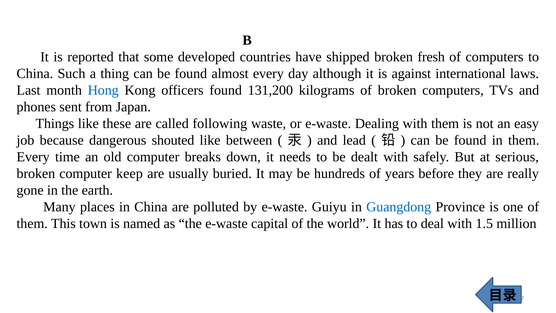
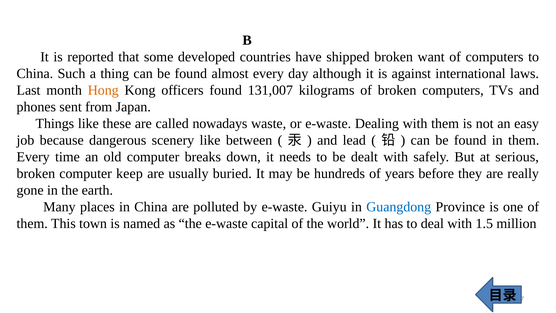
fresh: fresh -> want
Hong colour: blue -> orange
131,200: 131,200 -> 131,007
following: following -> nowadays
shouted: shouted -> scenery
